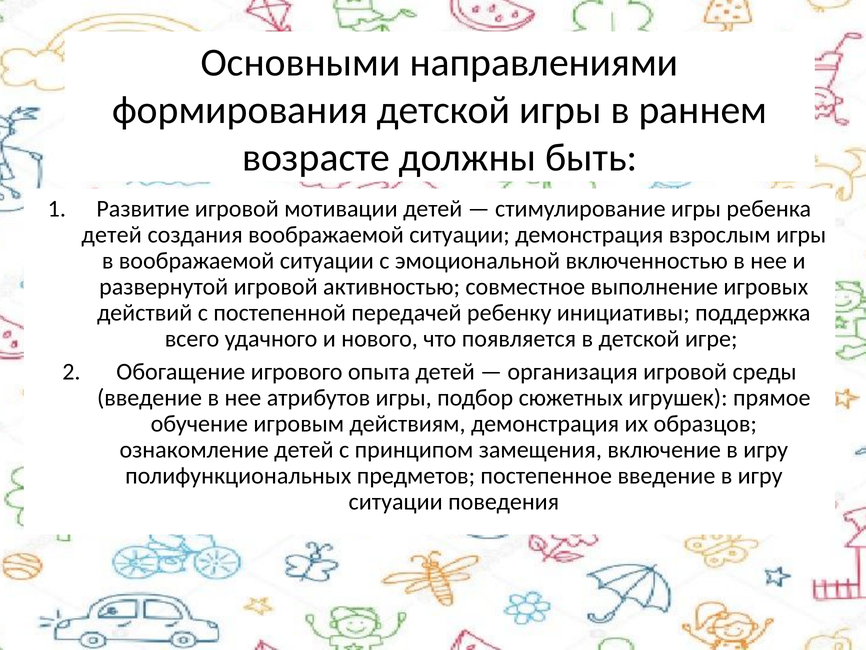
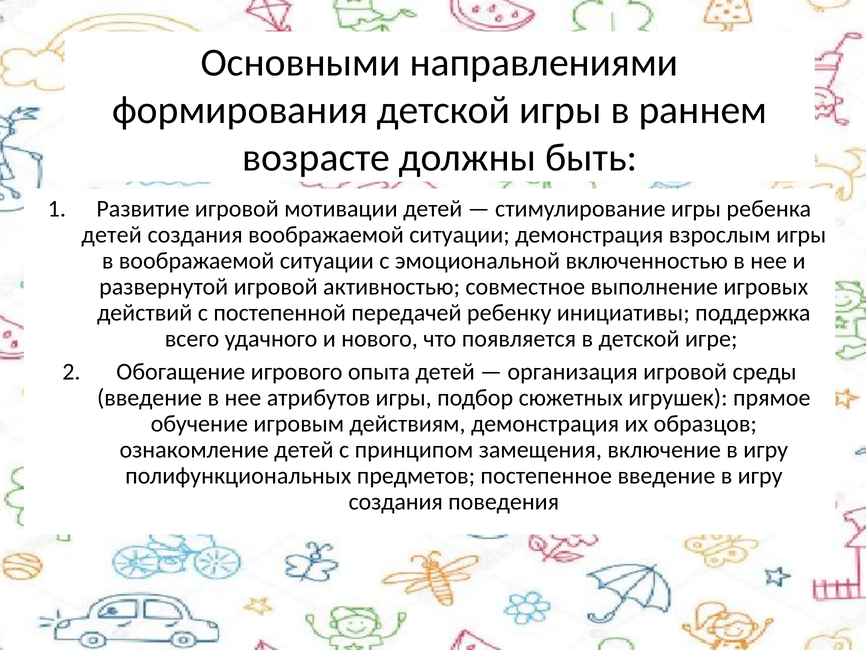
ситуации at (396, 502): ситуации -> создания
